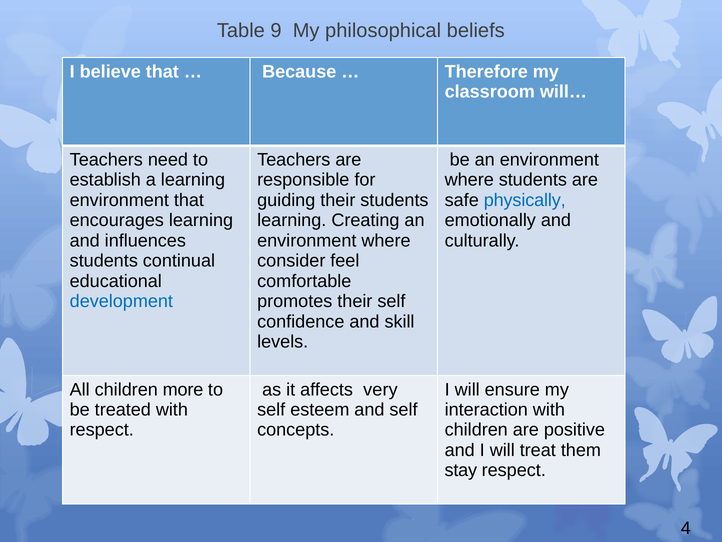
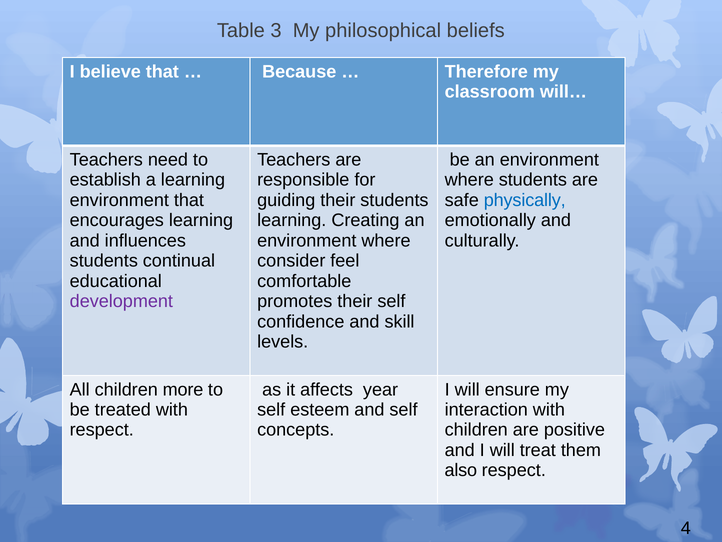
9: 9 -> 3
development colour: blue -> purple
very: very -> year
stay: stay -> also
